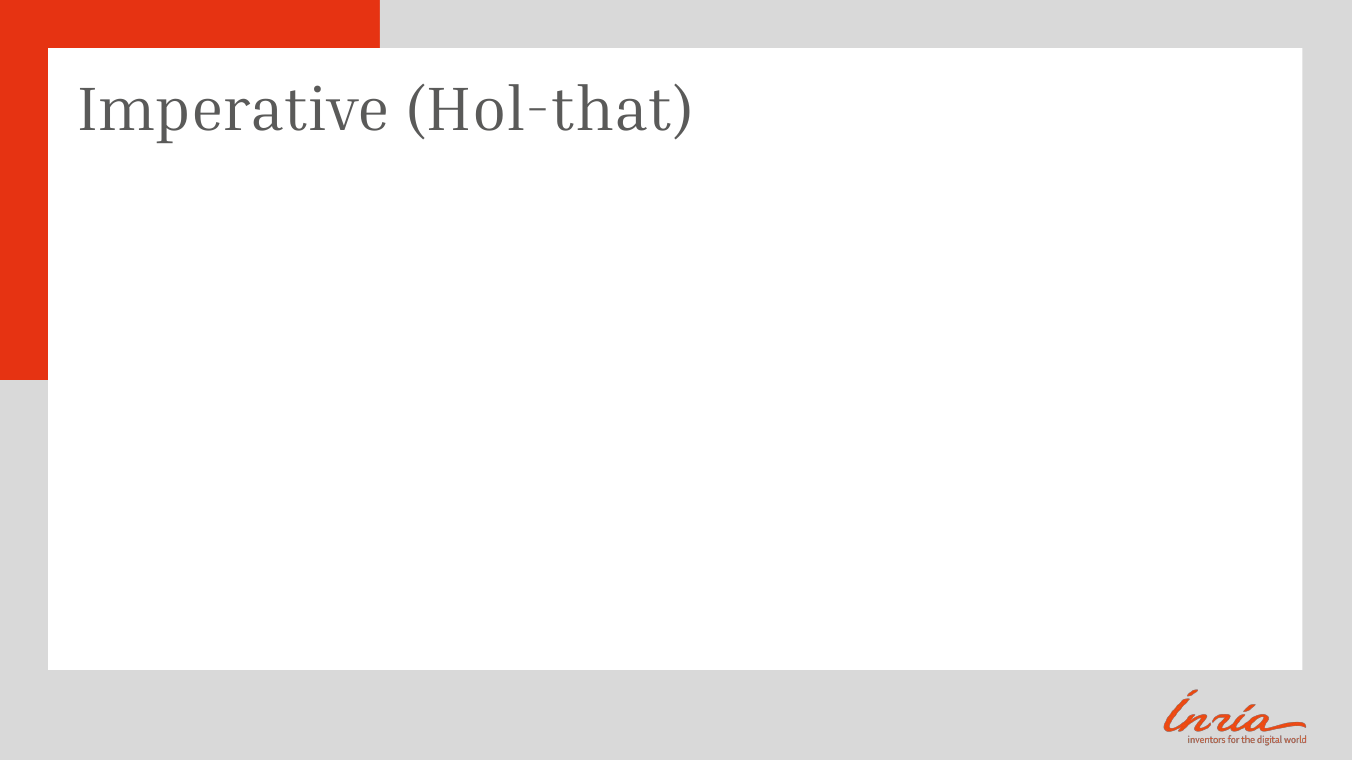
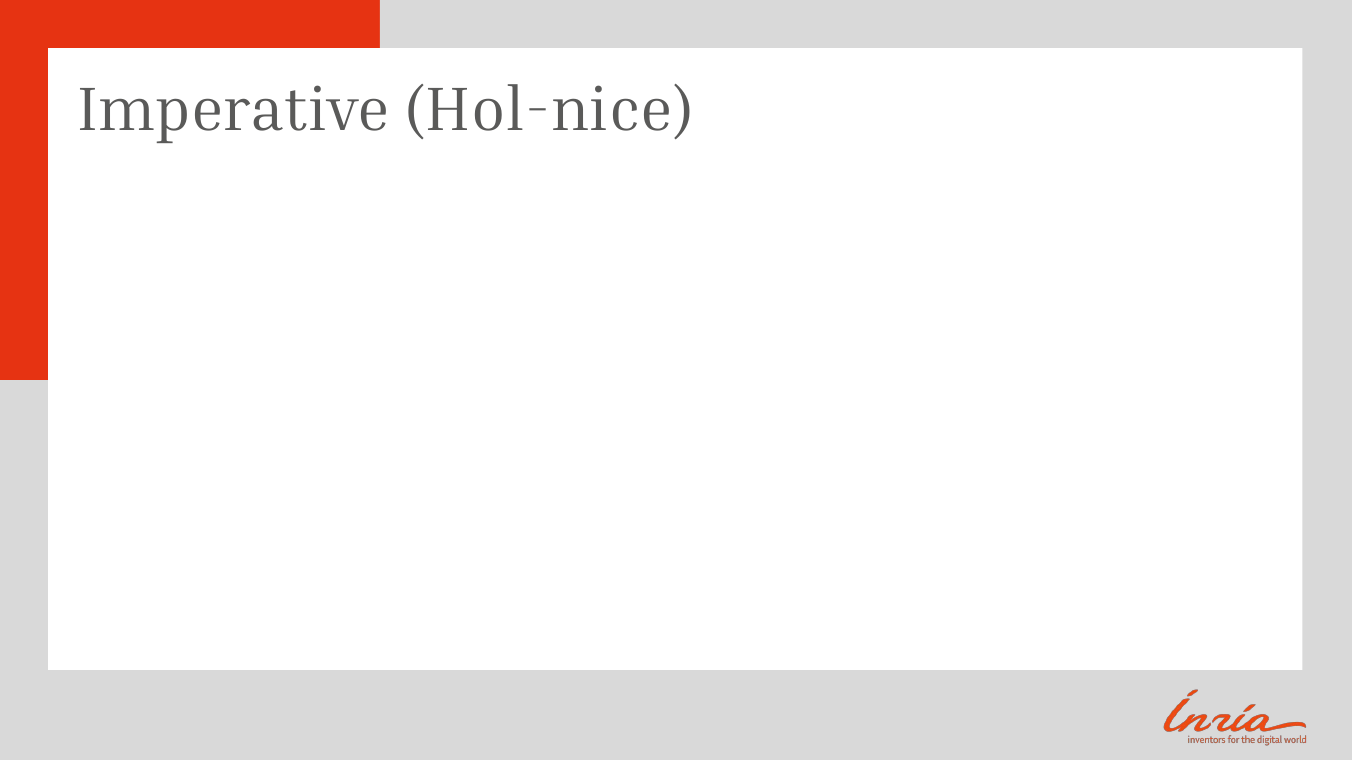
Hol-that: Hol-that -> Hol-nice
